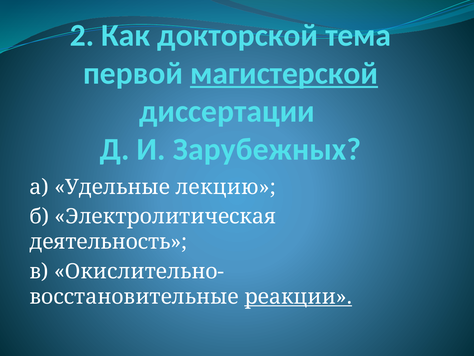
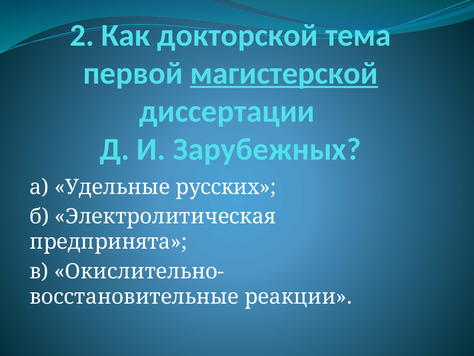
лекцию: лекцию -> русских
деятельность: деятельность -> предпринята
реакции underline: present -> none
